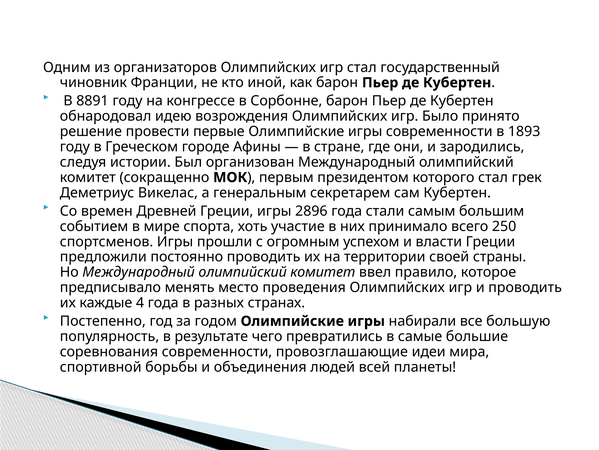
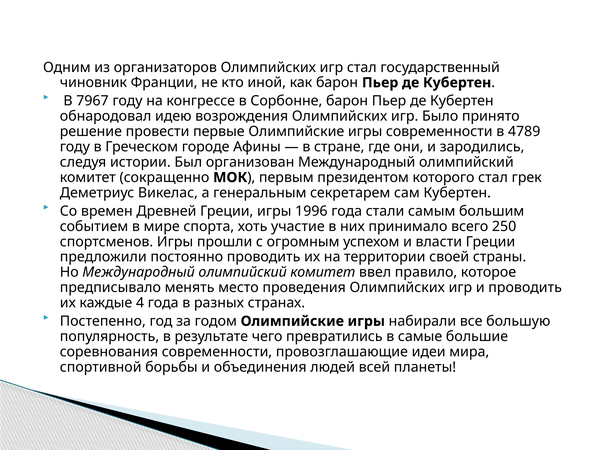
8891: 8891 -> 7967
1893: 1893 -> 4789
2896: 2896 -> 1996
